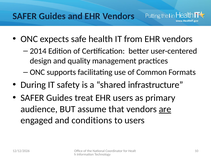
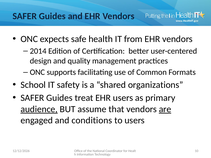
During: During -> School
infrastructure: infrastructure -> organizations
audience underline: none -> present
